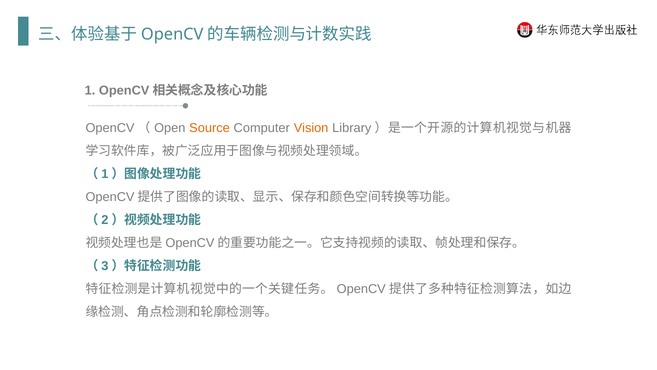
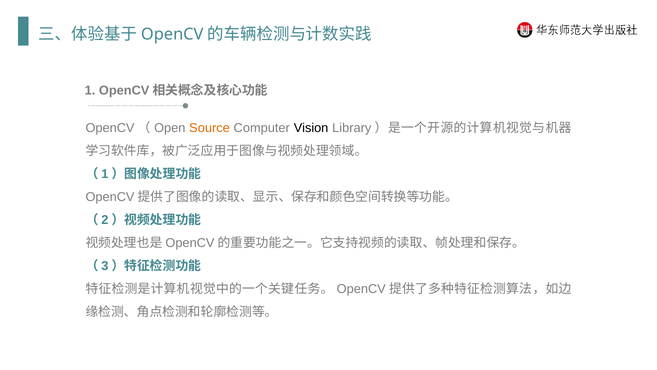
Vision colour: orange -> black
